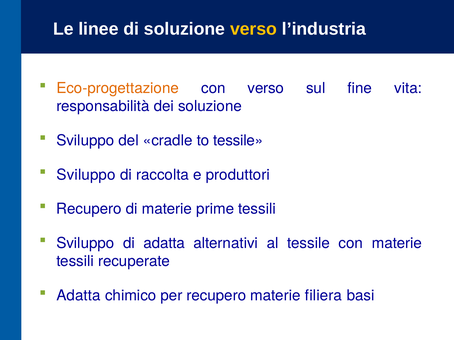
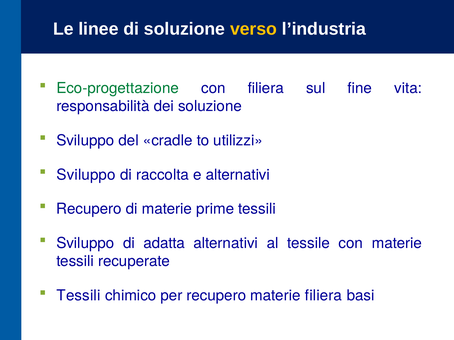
Eco-progettazione colour: orange -> green
con verso: verso -> filiera
to tessile: tessile -> utilizzi
e produttori: produttori -> alternativi
Adatta at (79, 296): Adatta -> Tessili
